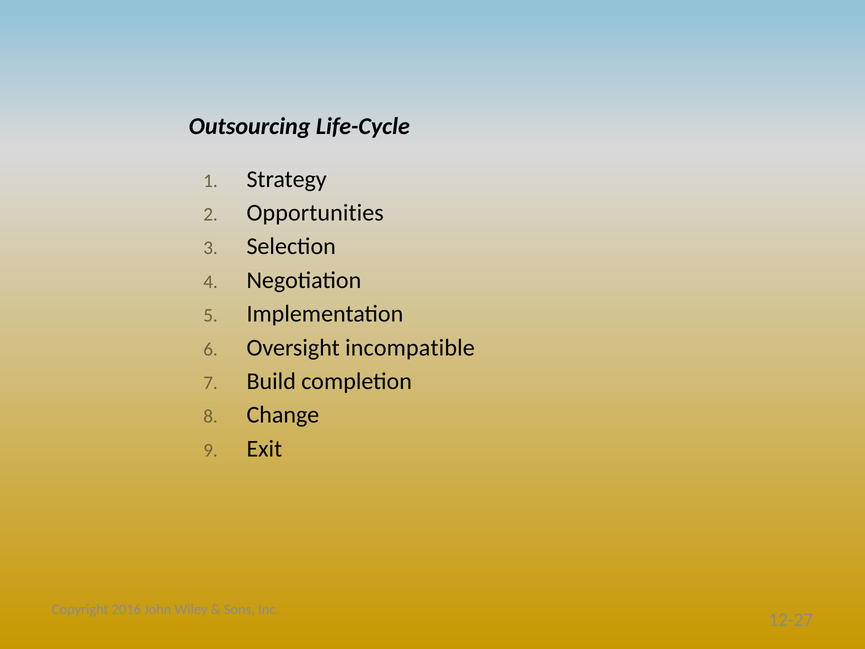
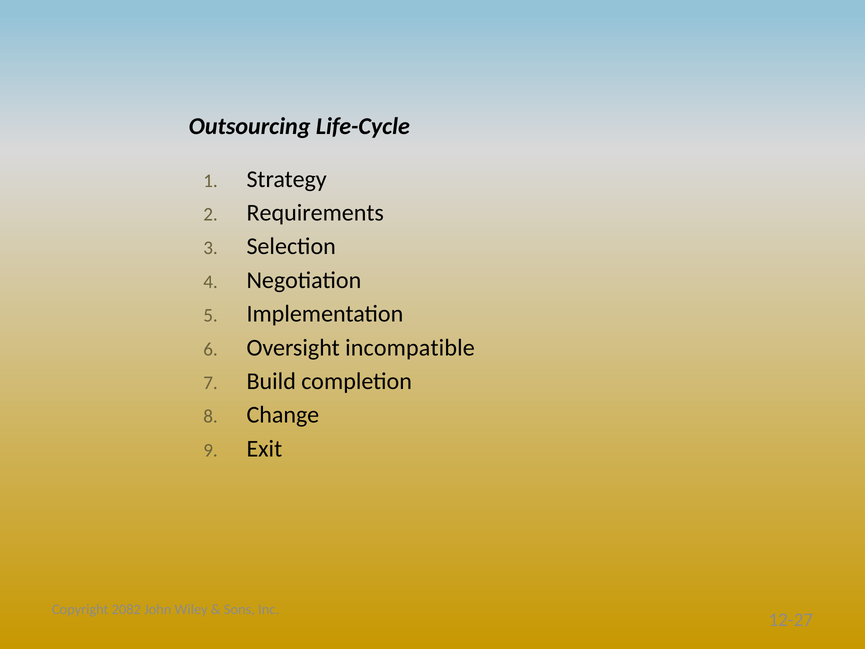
Opportunities: Opportunities -> Requirements
2016: 2016 -> 2082
